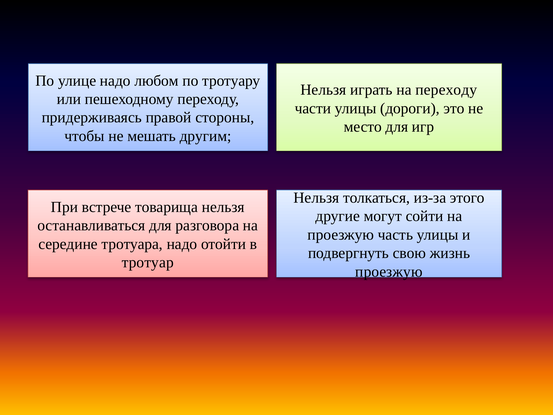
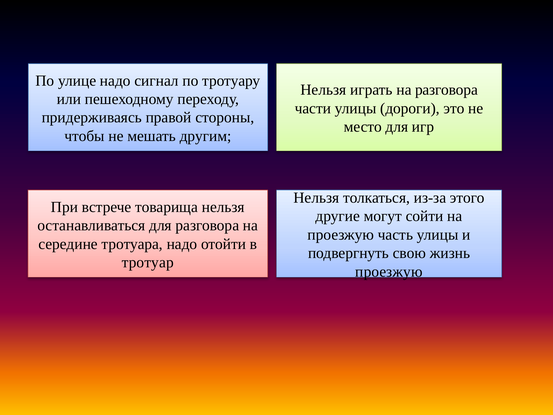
любом: любом -> сигнал
на переходу: переходу -> разговора
